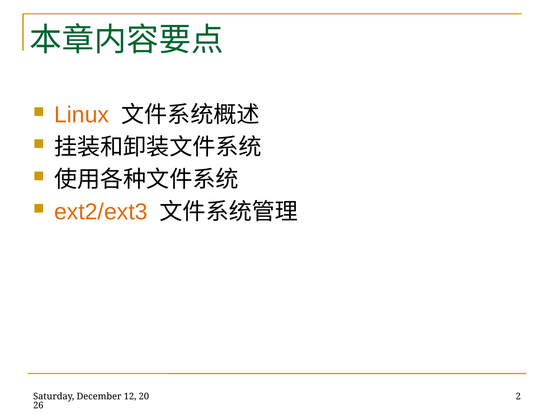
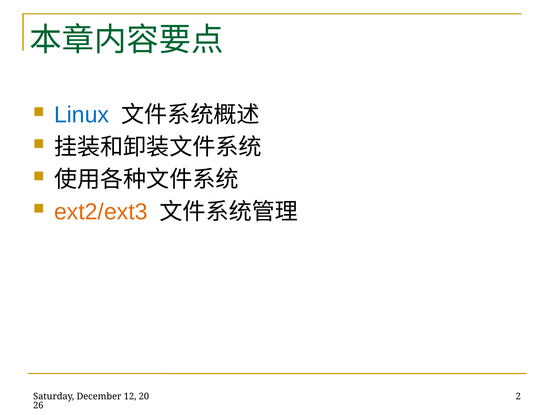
Linux colour: orange -> blue
